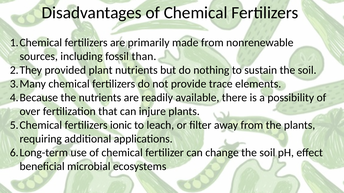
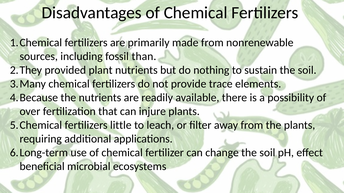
ionic: ionic -> little
